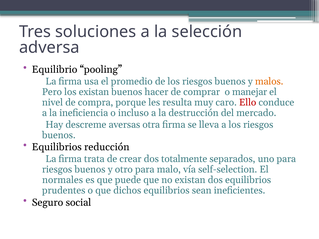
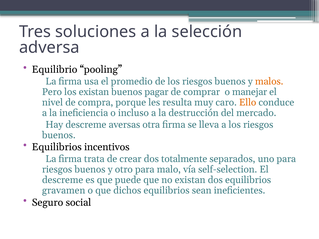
hacer: hacer -> pagar
Ello colour: red -> orange
reducción: reducción -> incentivos
normales at (63, 180): normales -> descreme
prudentes: prudentes -> gravamen
